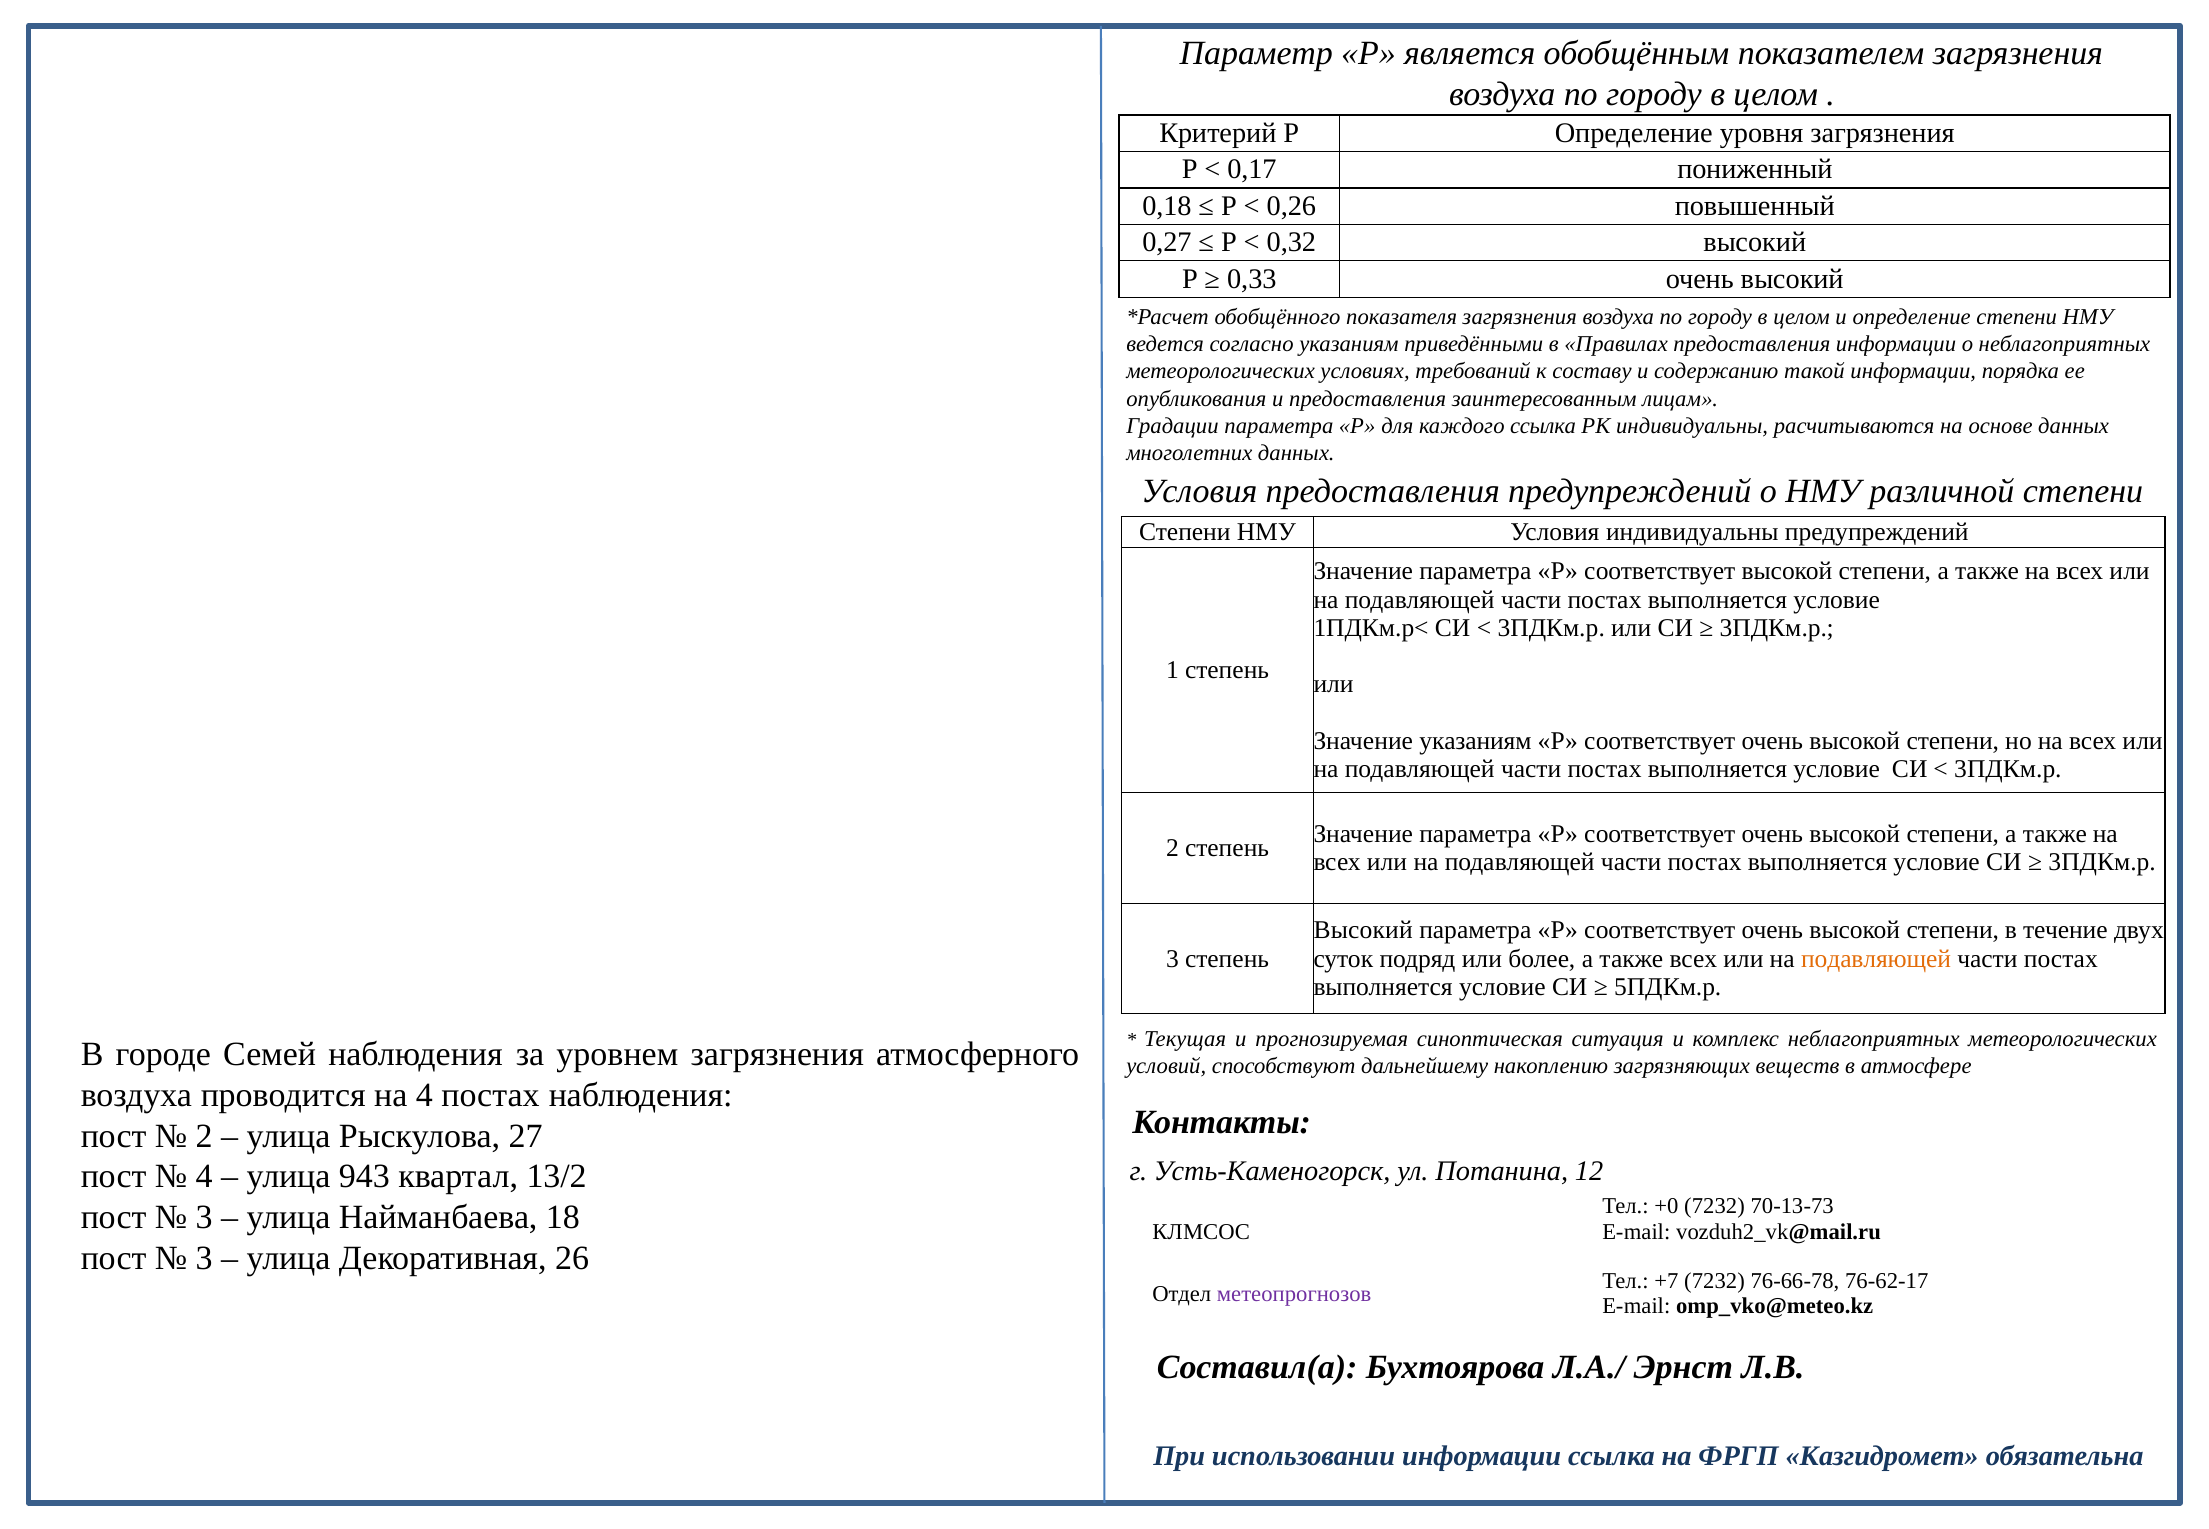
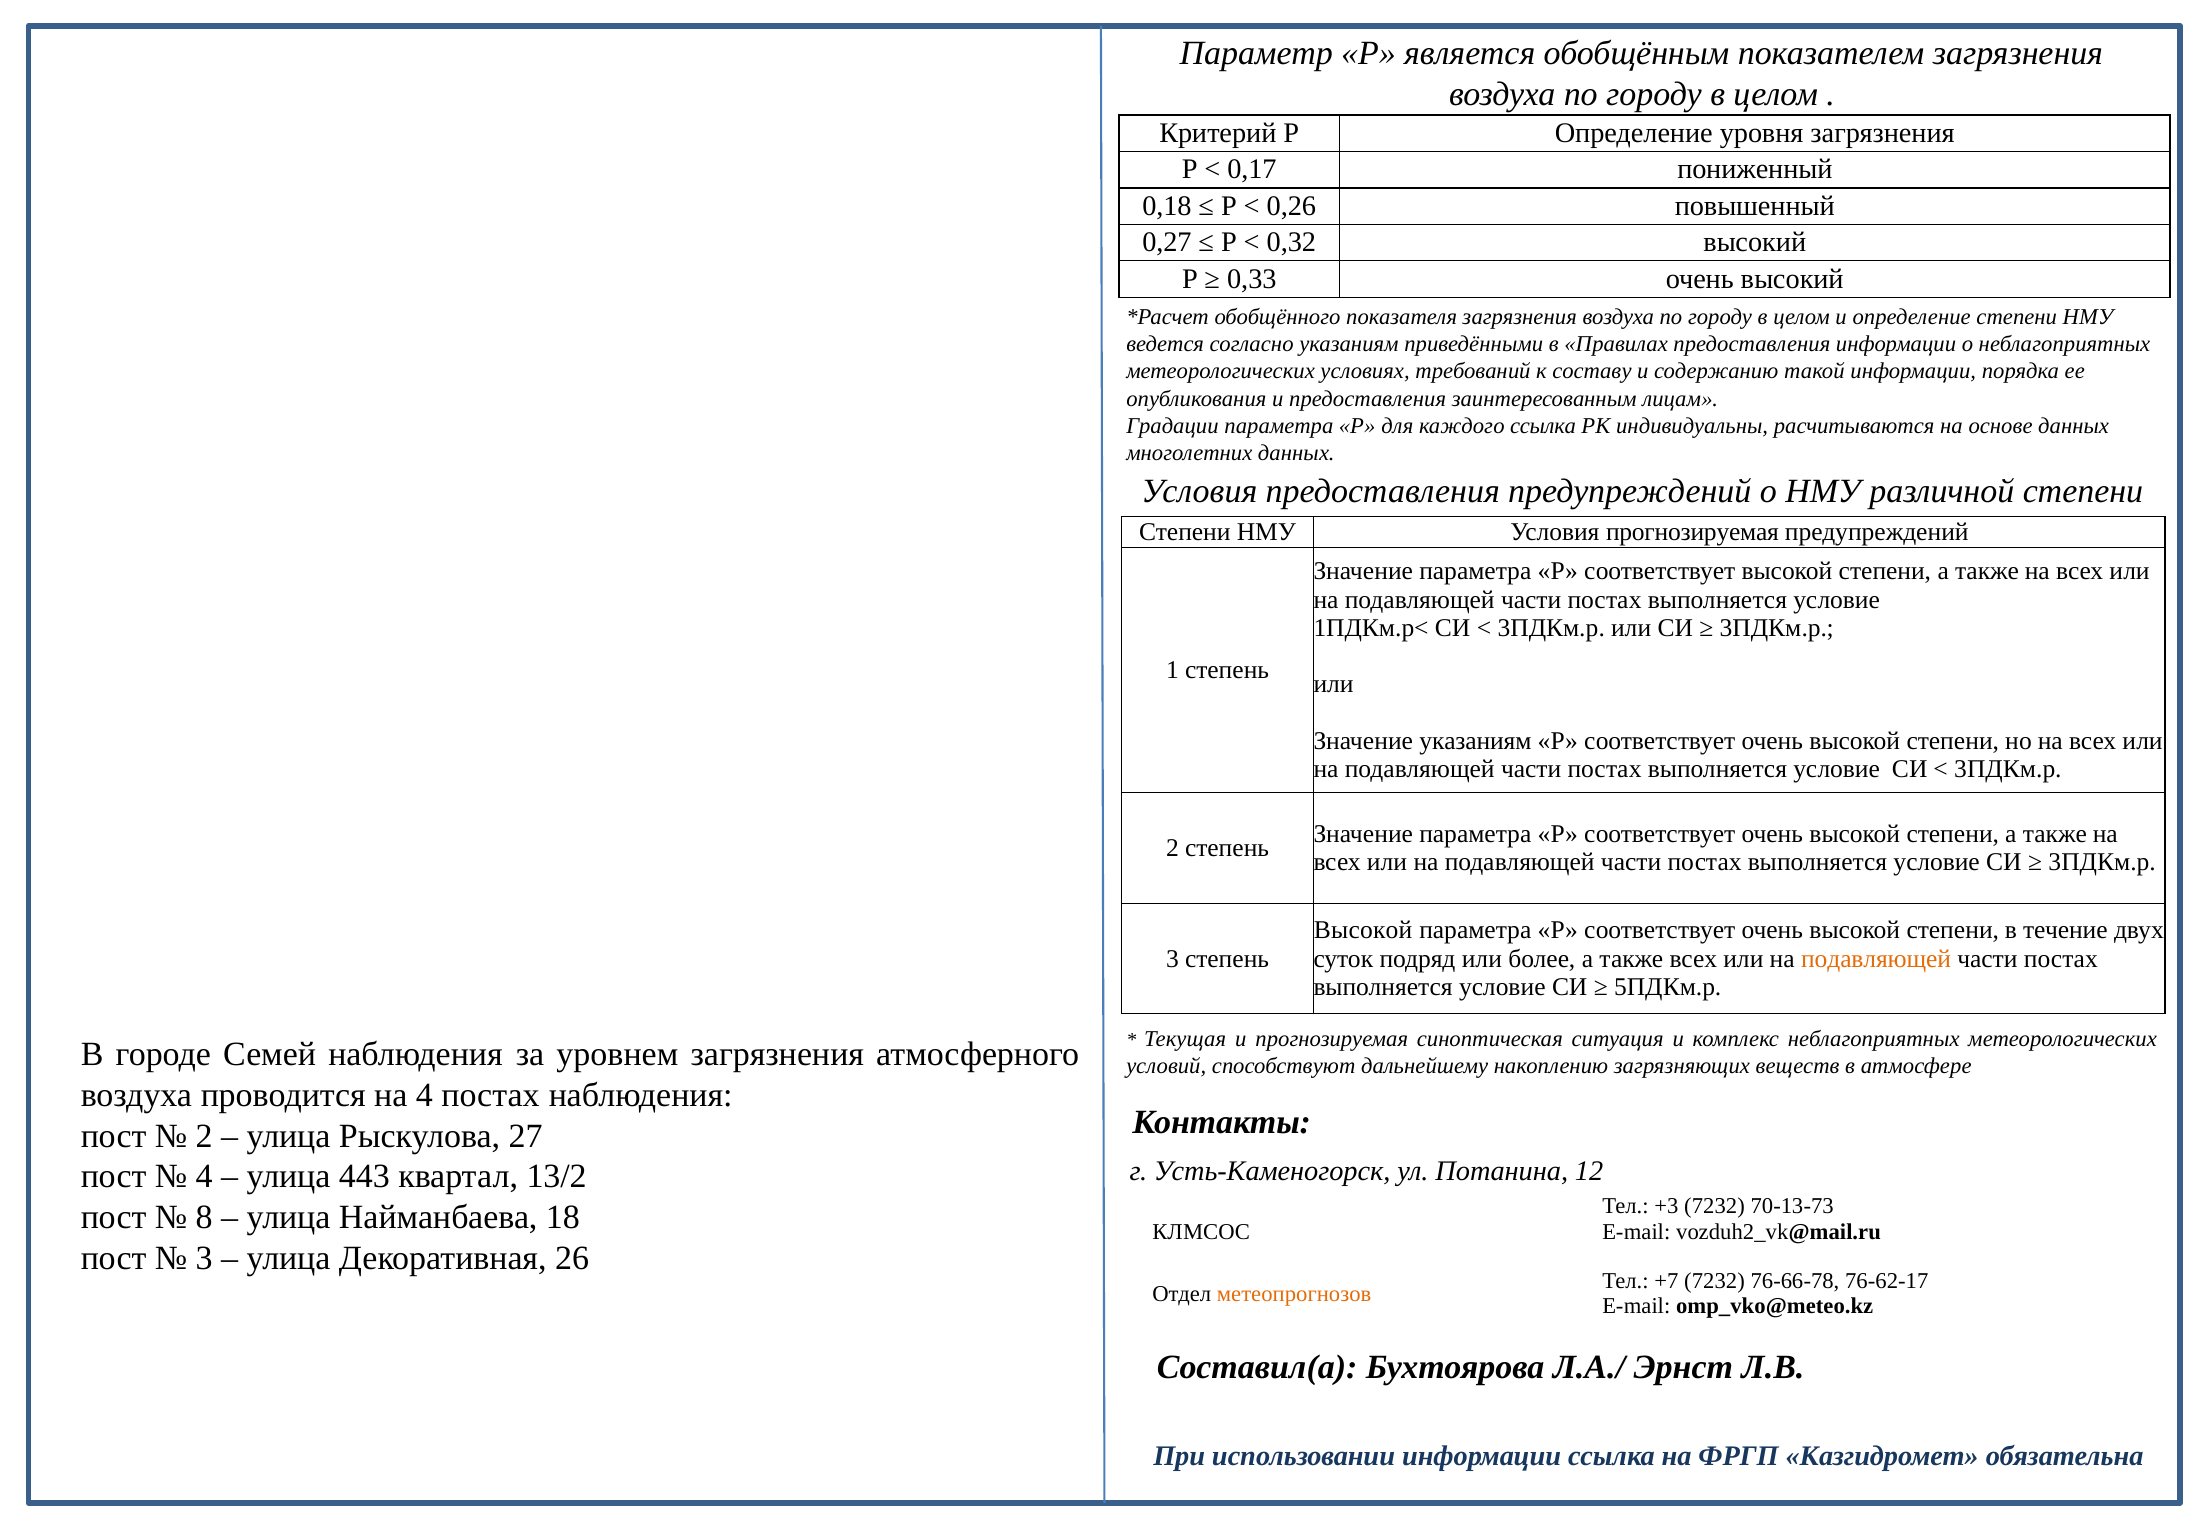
Условия индивидуальны: индивидуальны -> прогнозируемая
Высокий at (1363, 931): Высокий -> Высокой
943: 943 -> 443
+0: +0 -> +3
3 at (204, 1218): 3 -> 8
метеопрогнозов colour: purple -> orange
